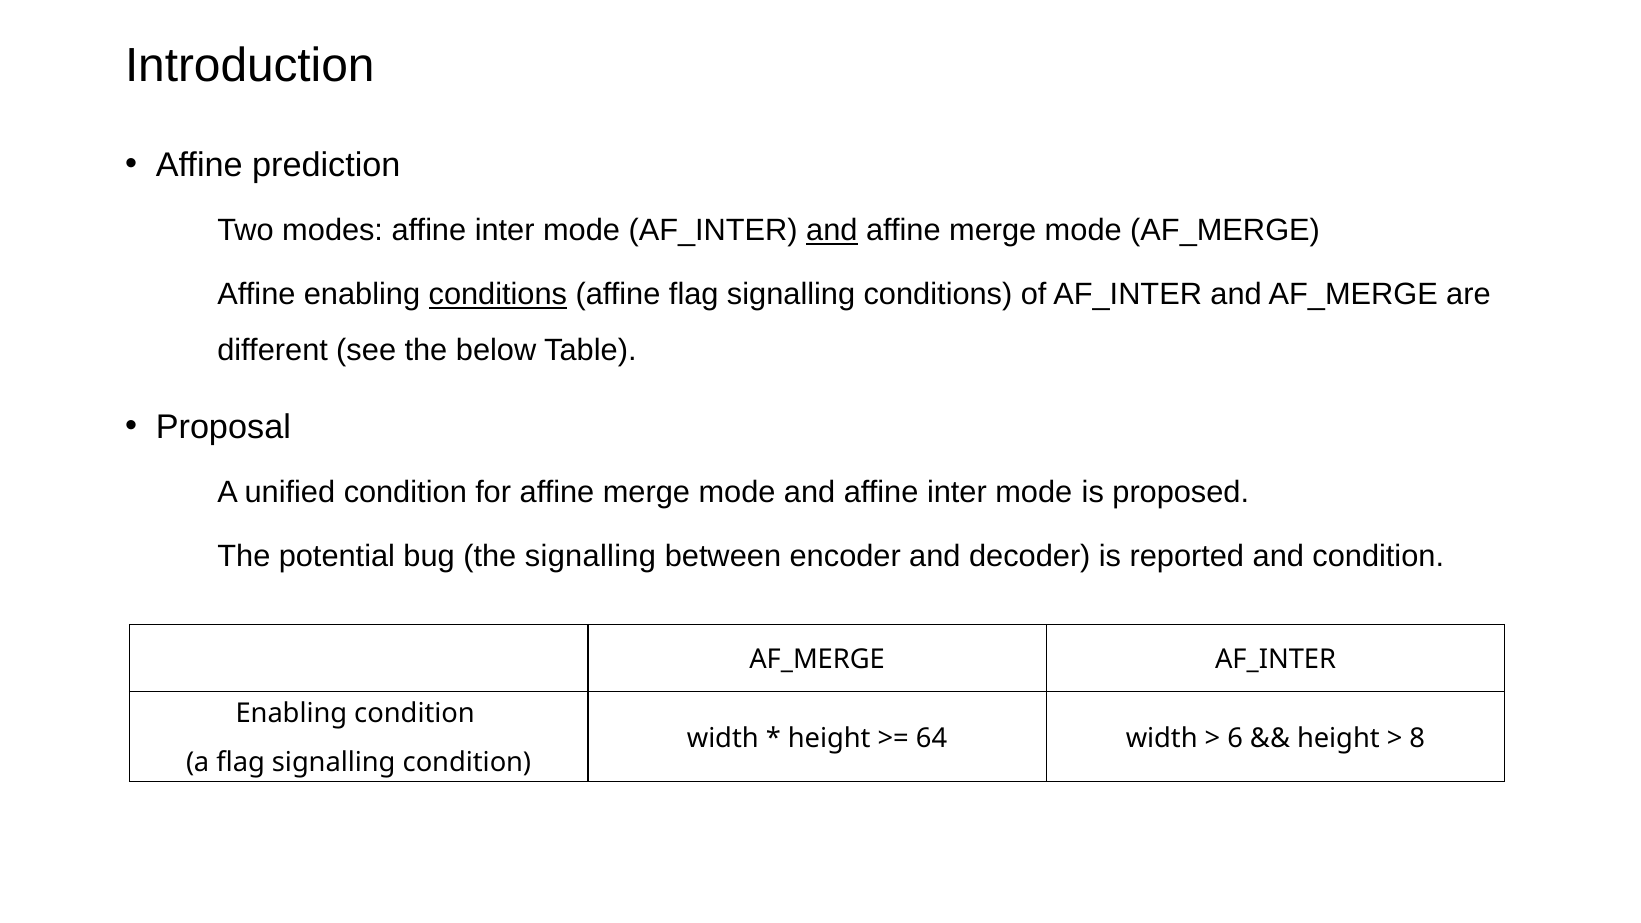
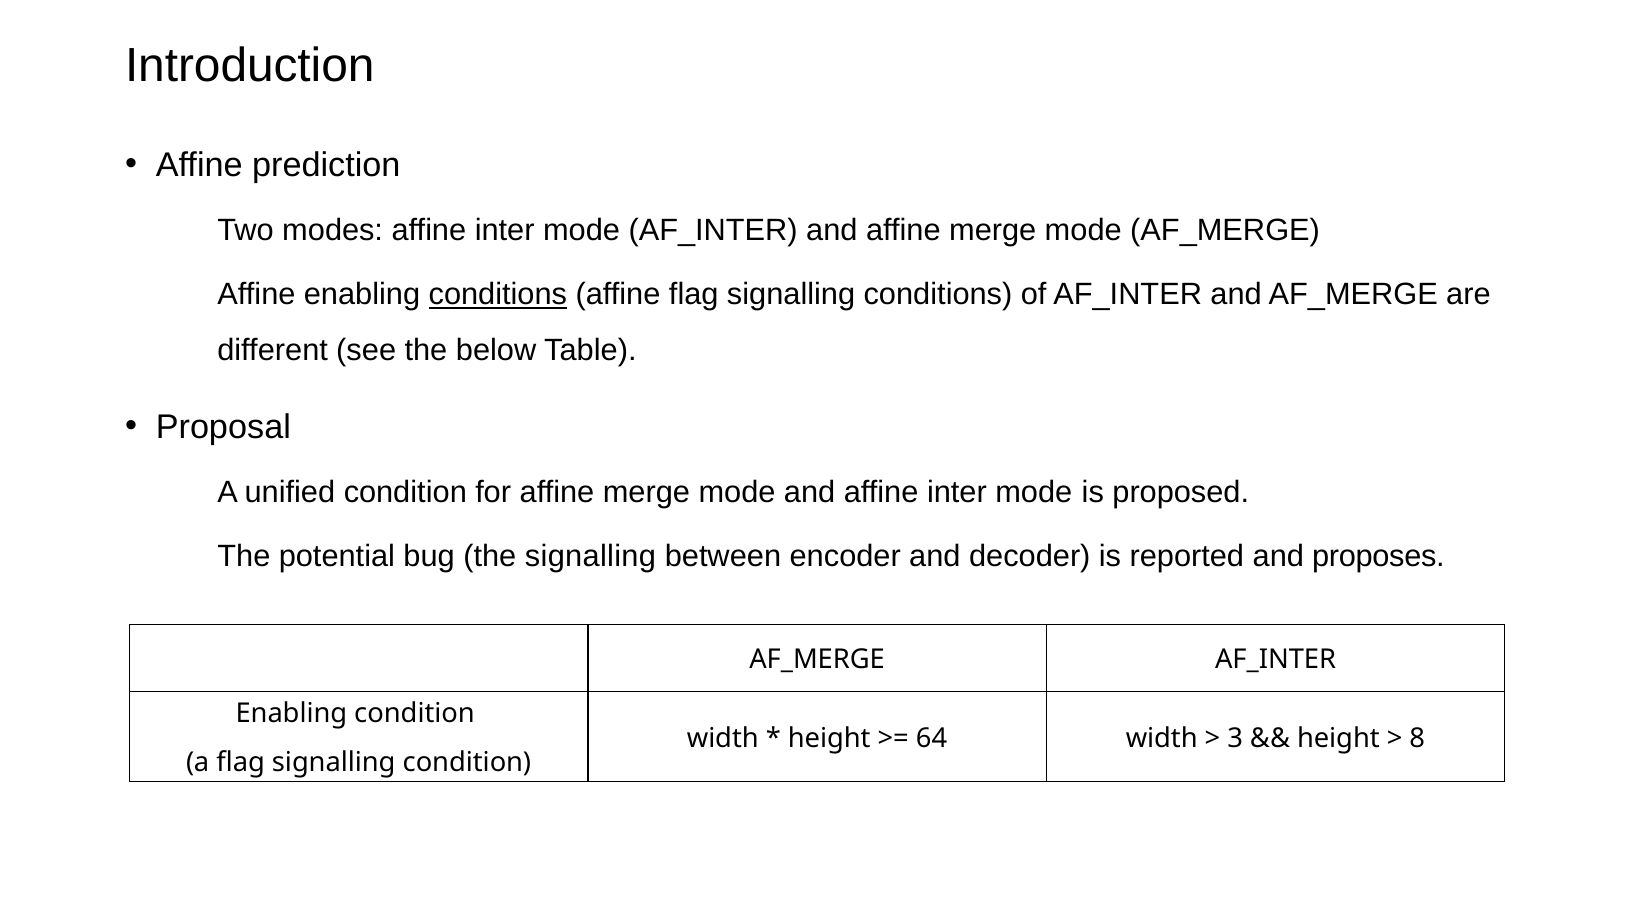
and at (832, 231) underline: present -> none
and condition: condition -> proposes
6: 6 -> 3
